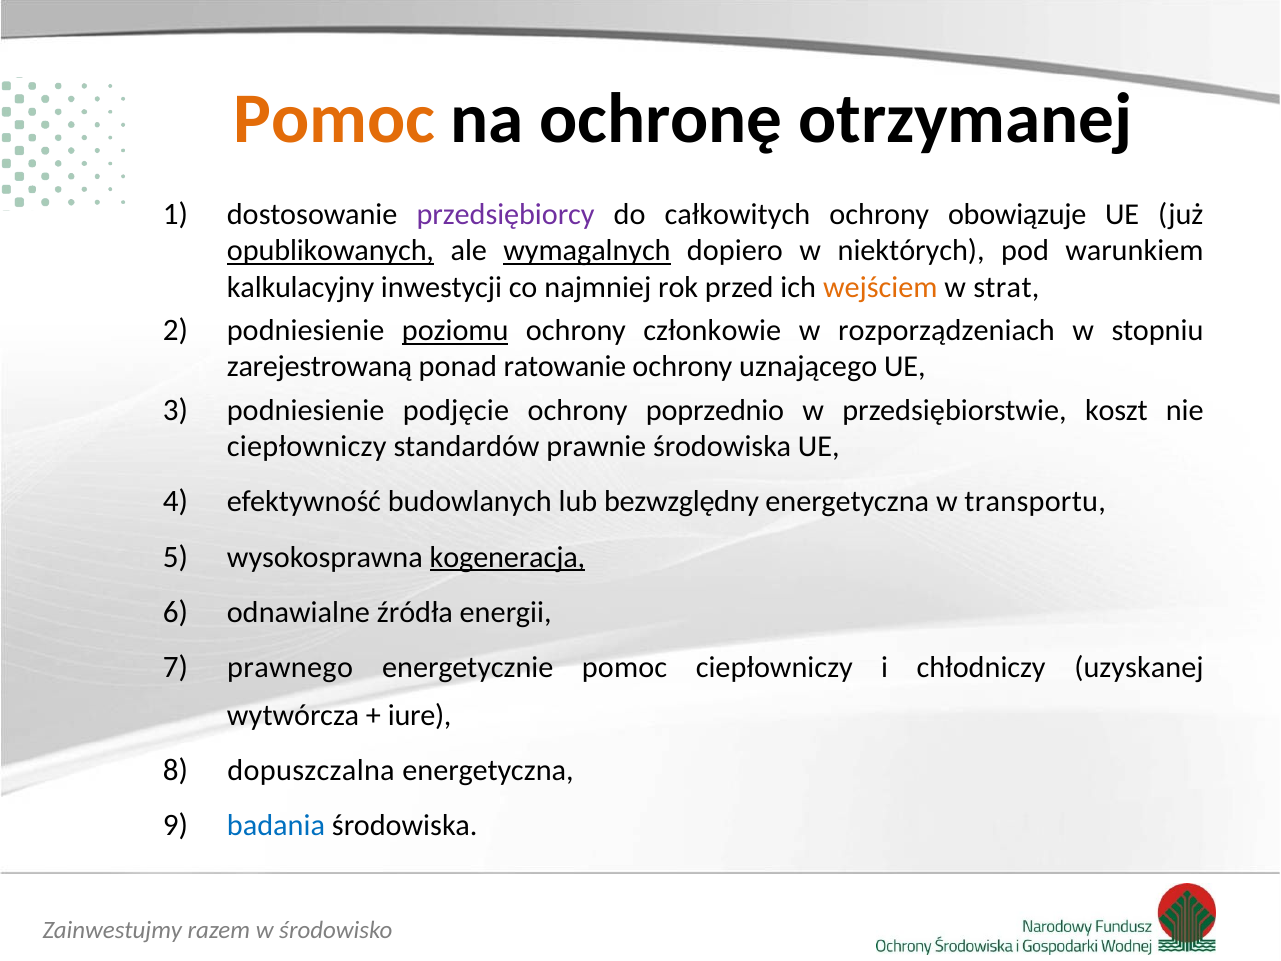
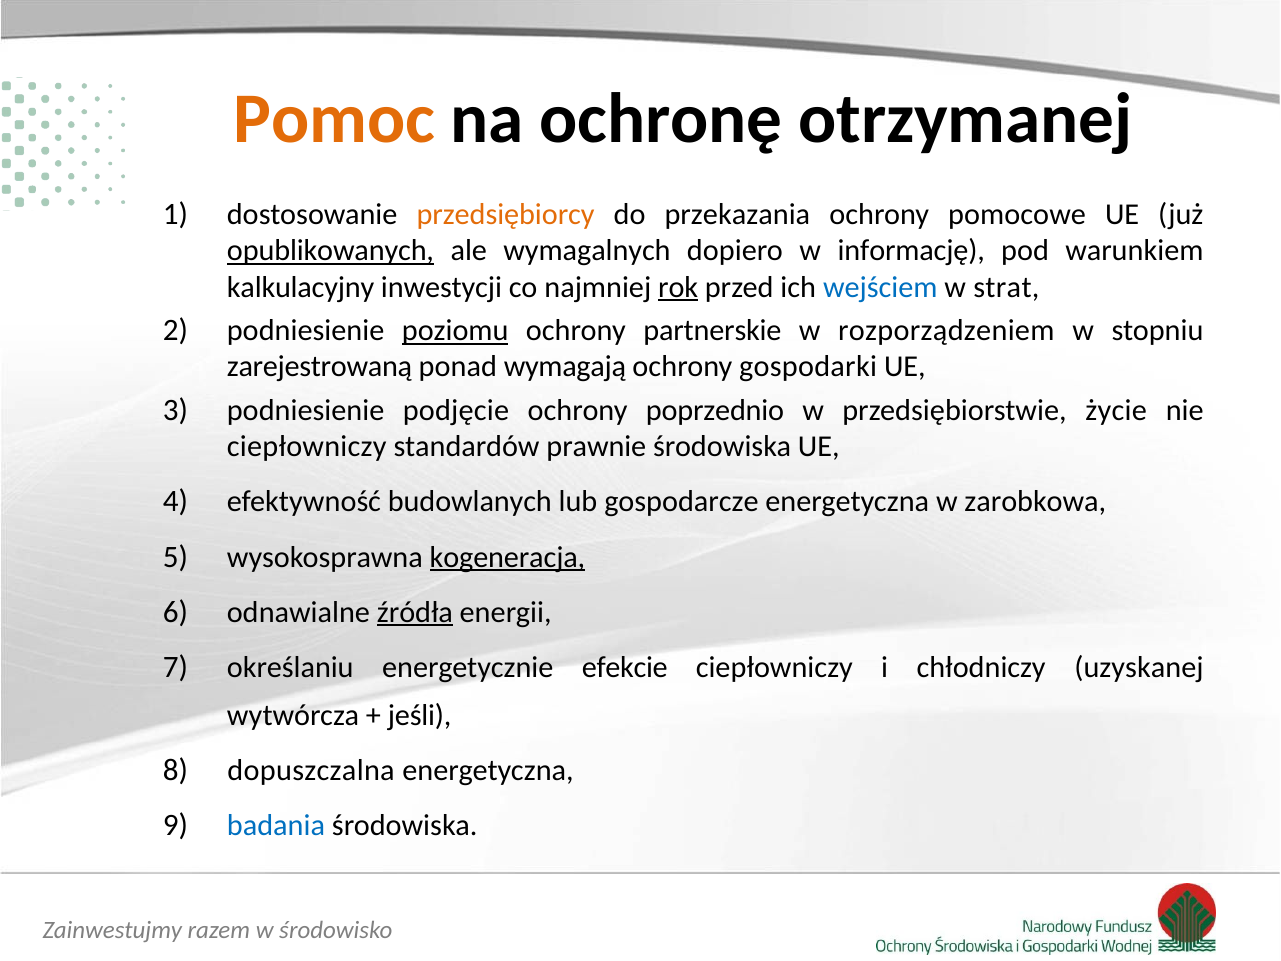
przedsiębiorcy colour: purple -> orange
całkowitych: całkowitych -> przekazania
obowiązuje: obowiązuje -> pomocowe
wymagalnych underline: present -> none
niektórych: niektórych -> informację
rok underline: none -> present
wejściem colour: orange -> blue
członkowie: członkowie -> partnerskie
rozporządzeniach: rozporządzeniach -> rozporządzeniem
ratowanie: ratowanie -> wymagają
uznającego: uznającego -> gospodarki
koszt: koszt -> życie
bezwzględny: bezwzględny -> gospodarcze
transportu: transportu -> zarobkowa
źródła underline: none -> present
prawnego: prawnego -> określaniu
energetycznie pomoc: pomoc -> efekcie
iure: iure -> jeśli
